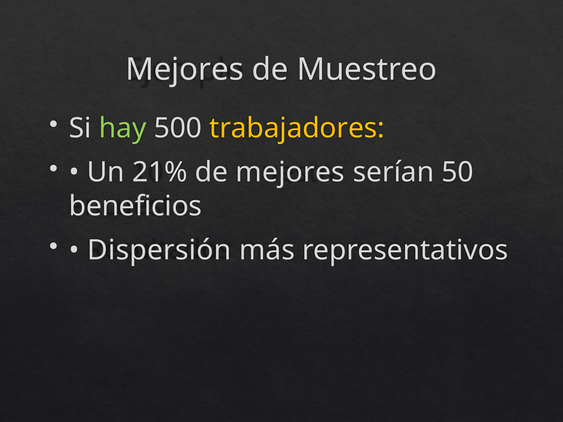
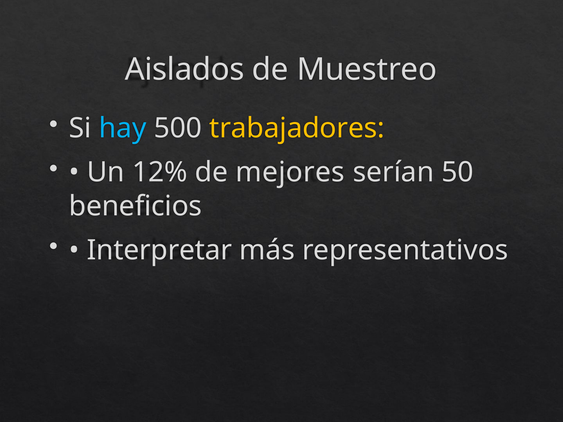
Mejores at (185, 70): Mejores -> Aislados
hay colour: light green -> light blue
21%: 21% -> 12%
Dispersión: Dispersión -> Interpretar
